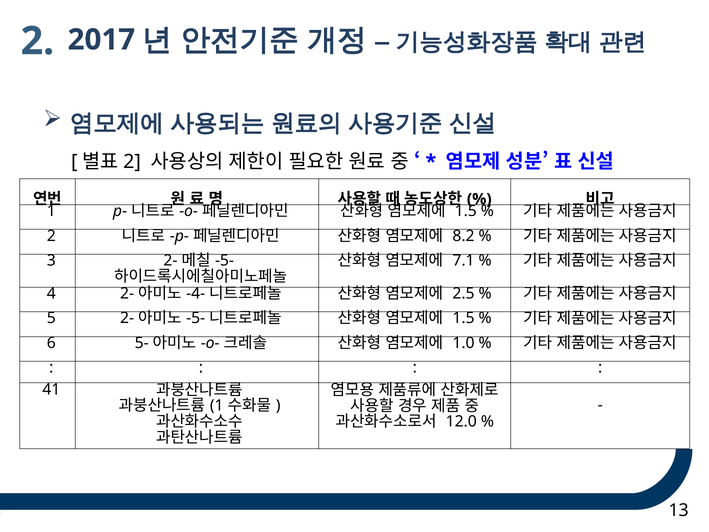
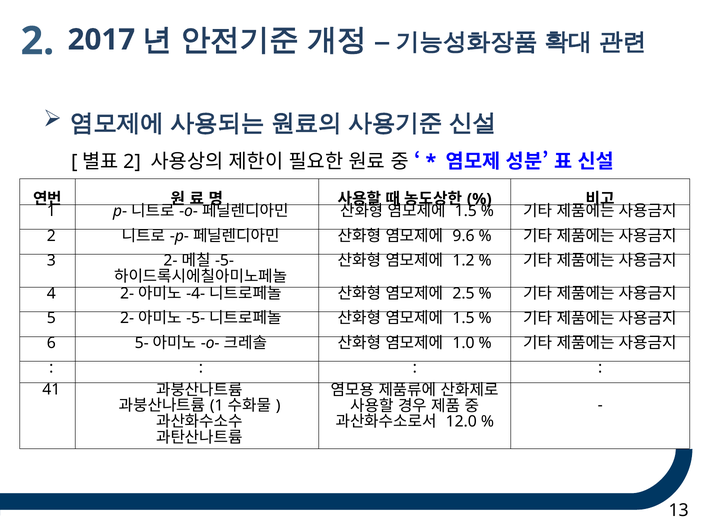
8.2: 8.2 -> 9.6
7.1: 7.1 -> 1.2
